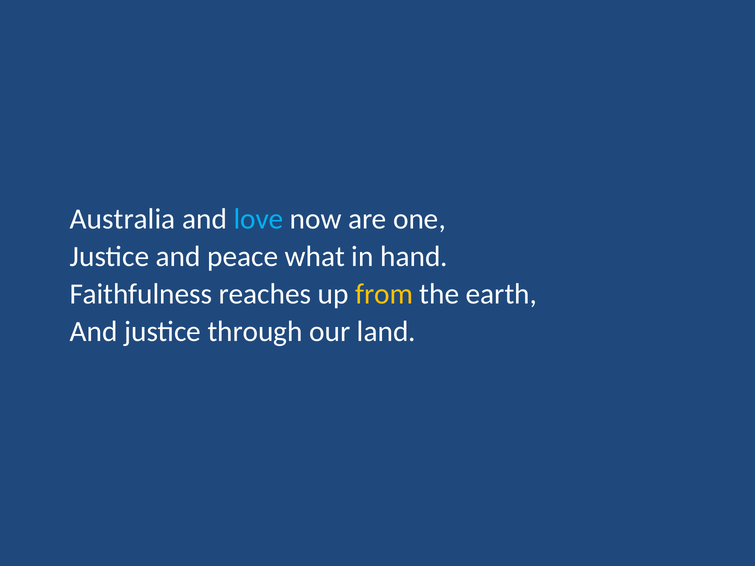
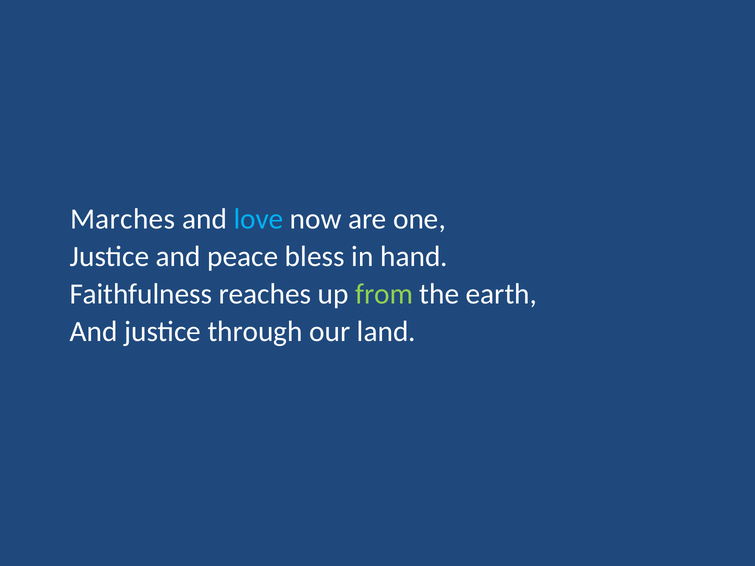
Australia: Australia -> Marches
what: what -> bless
from colour: yellow -> light green
